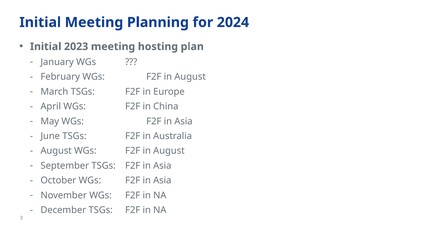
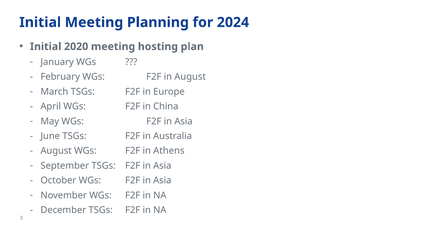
2023: 2023 -> 2020
August at (169, 151): August -> Athens
